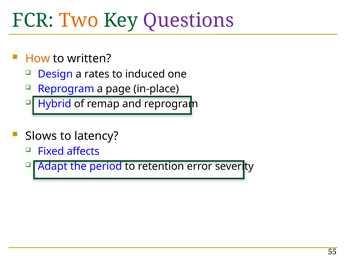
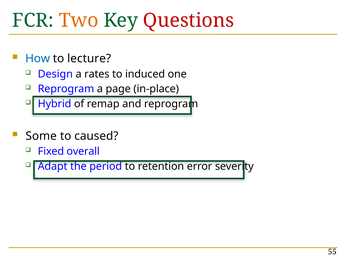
Questions colour: purple -> red
How colour: orange -> blue
written: written -> lecture
Slows: Slows -> Some
latency: latency -> caused
affects: affects -> overall
